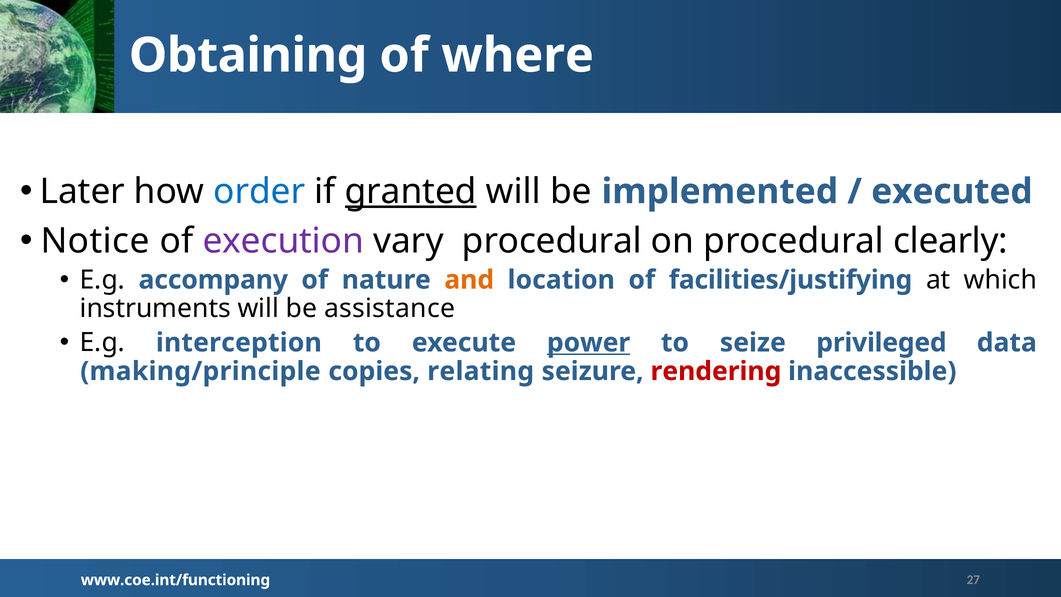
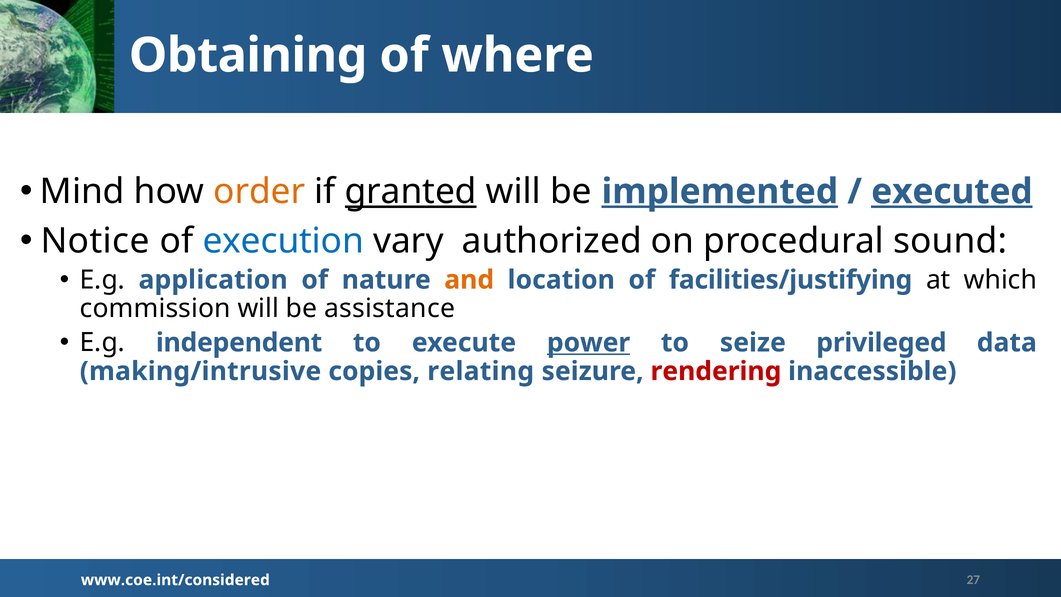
Later: Later -> Mind
order colour: blue -> orange
implemented underline: none -> present
executed underline: none -> present
execution colour: purple -> blue
vary procedural: procedural -> authorized
clearly: clearly -> sound
accompany: accompany -> application
instruments: instruments -> commission
interception: interception -> independent
making/principle: making/principle -> making/intrusive
www.coe.int/functioning: www.coe.int/functioning -> www.coe.int/considered
